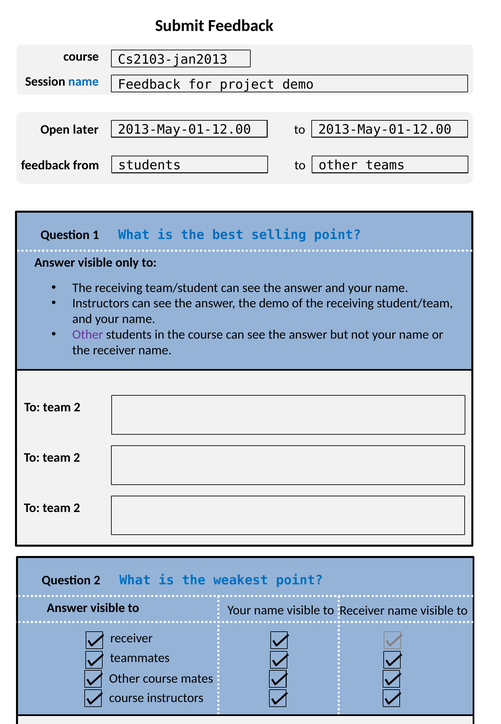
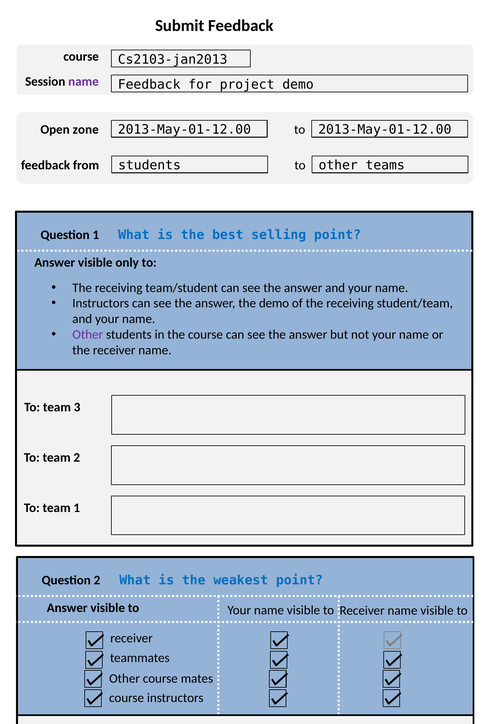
name at (84, 81) colour: blue -> purple
later: later -> zone
2 at (77, 407): 2 -> 3
2 at (77, 508): 2 -> 1
